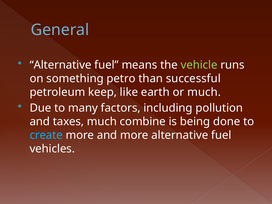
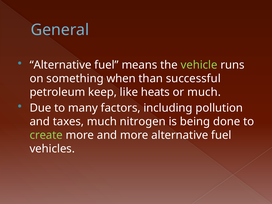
petro: petro -> when
earth: earth -> heats
combine: combine -> nitrogen
create colour: light blue -> light green
